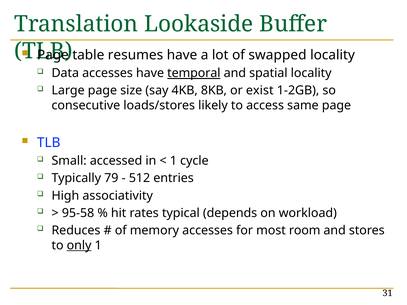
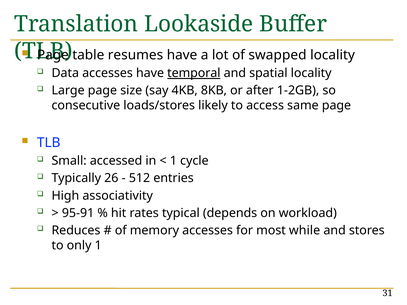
exist: exist -> after
79: 79 -> 26
95-58: 95-58 -> 95-91
room: room -> while
only underline: present -> none
